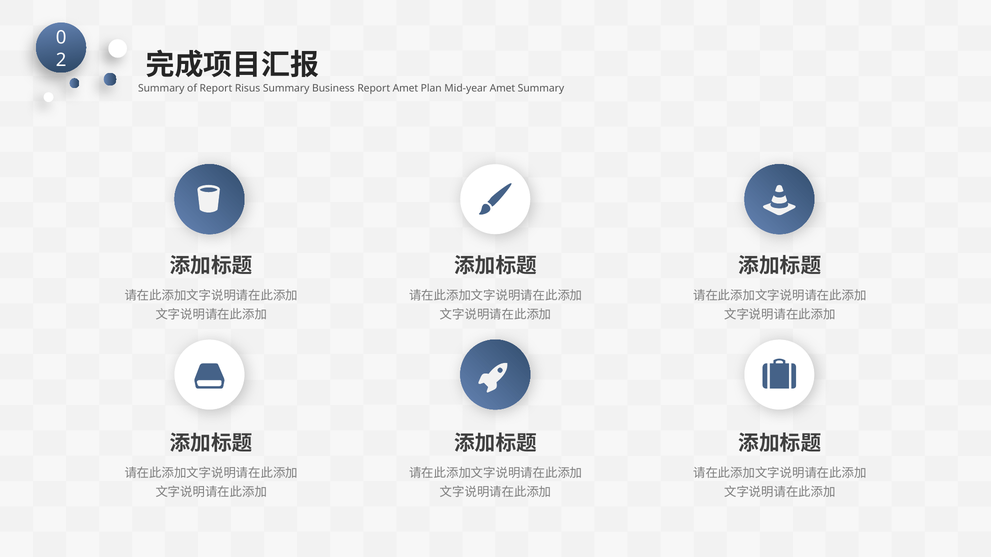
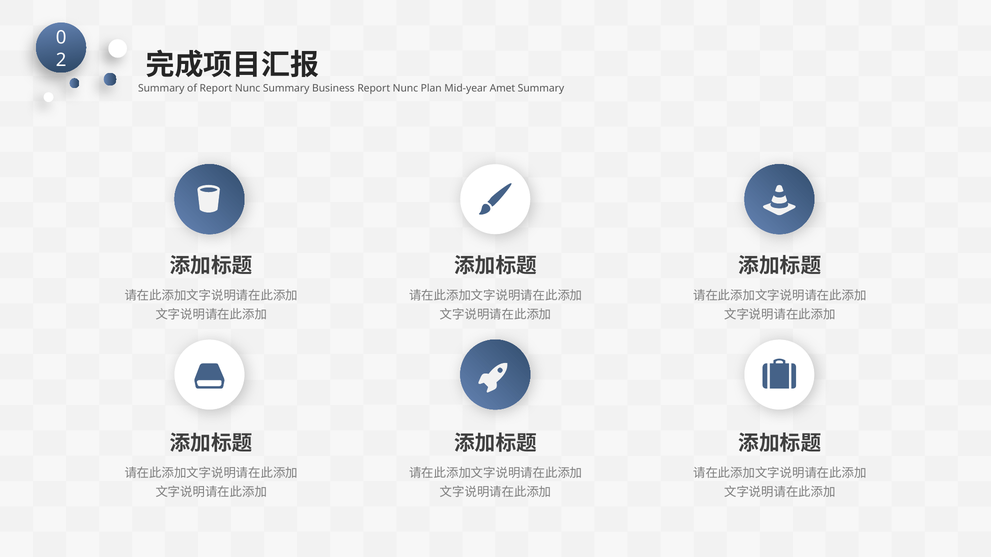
of Report Risus: Risus -> Nunc
Business Report Amet: Amet -> Nunc
